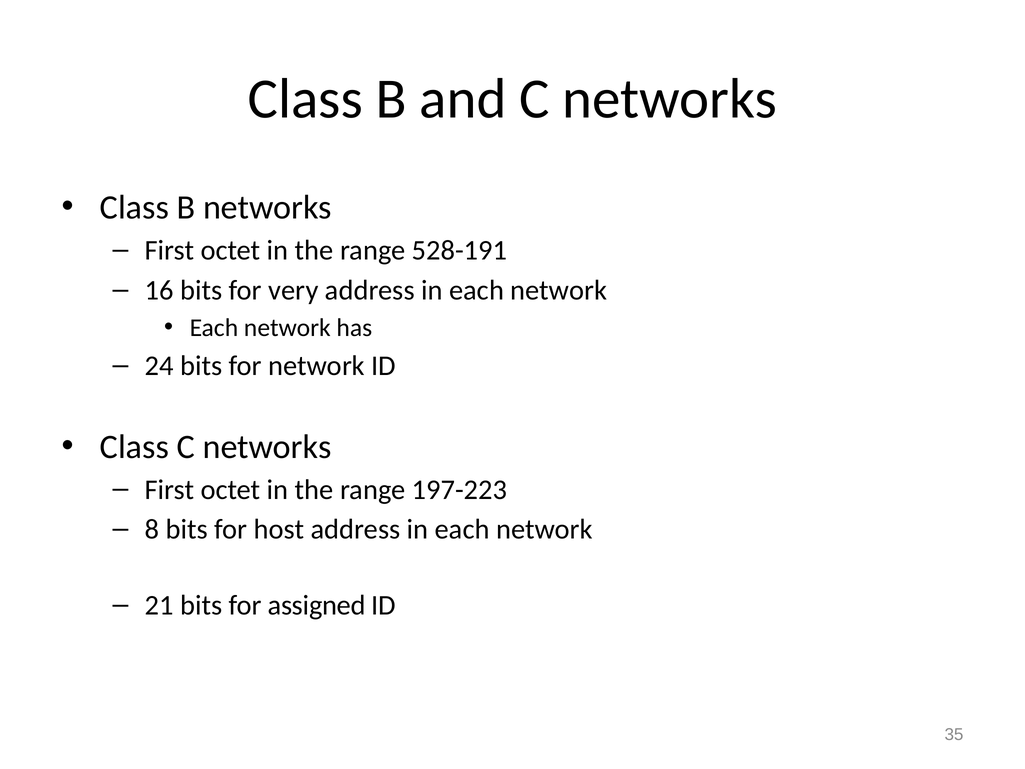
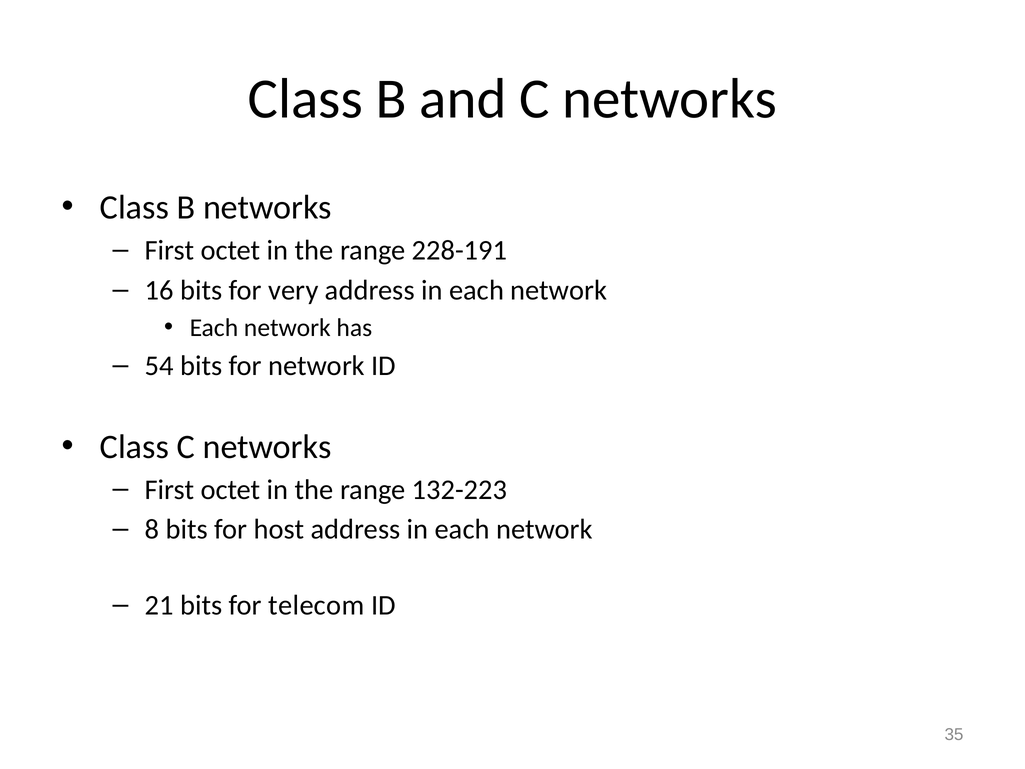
528-191: 528-191 -> 228-191
24: 24 -> 54
197-223: 197-223 -> 132-223
assigned: assigned -> telecom
